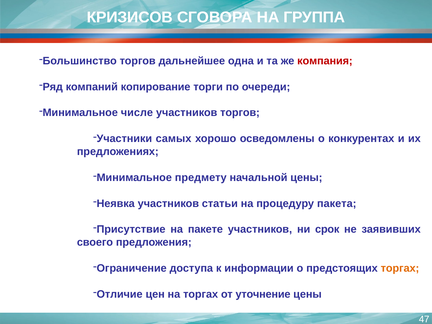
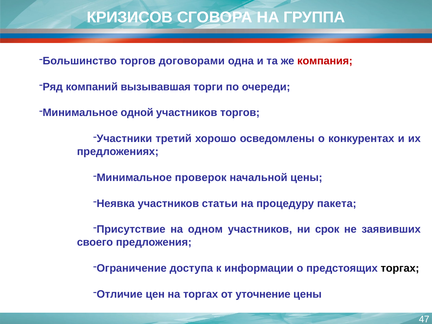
дальнейшее: дальнейшее -> договорами
копирование: копирование -> вызывавшая
числе: числе -> одной
самых: самых -> третий
предмету: предмету -> проверок
пакете: пакете -> одном
торгах at (400, 268) colour: orange -> black
